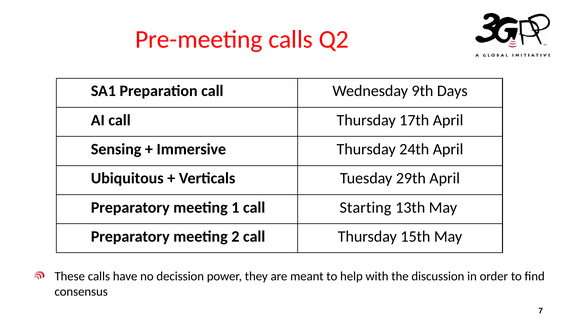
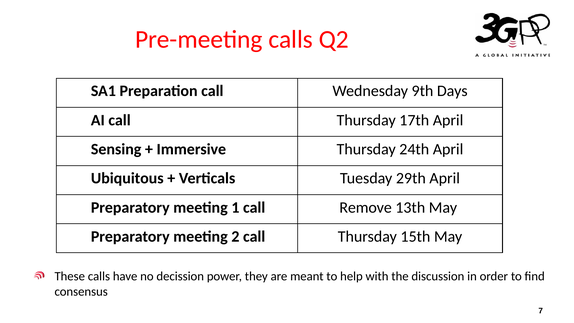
Starting: Starting -> Remove
